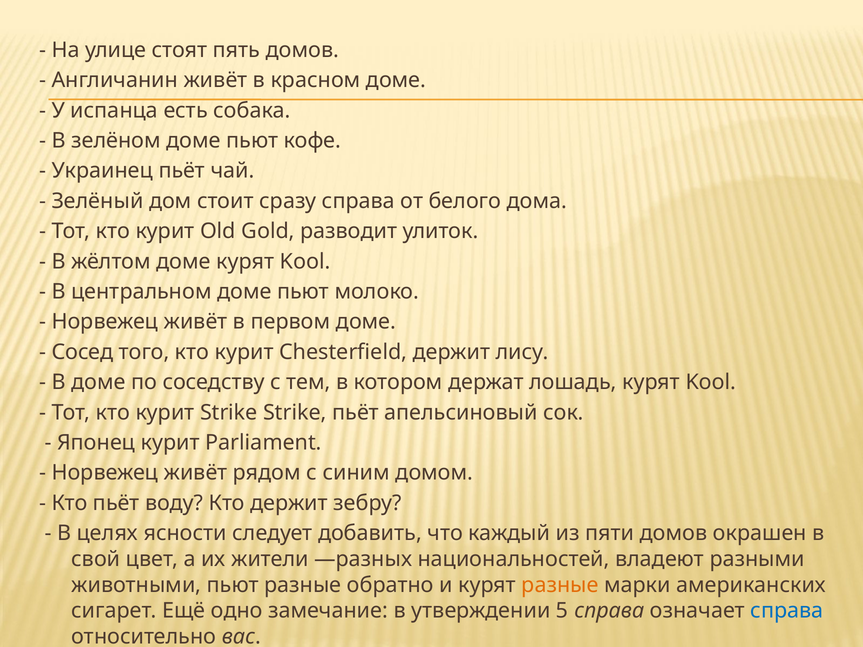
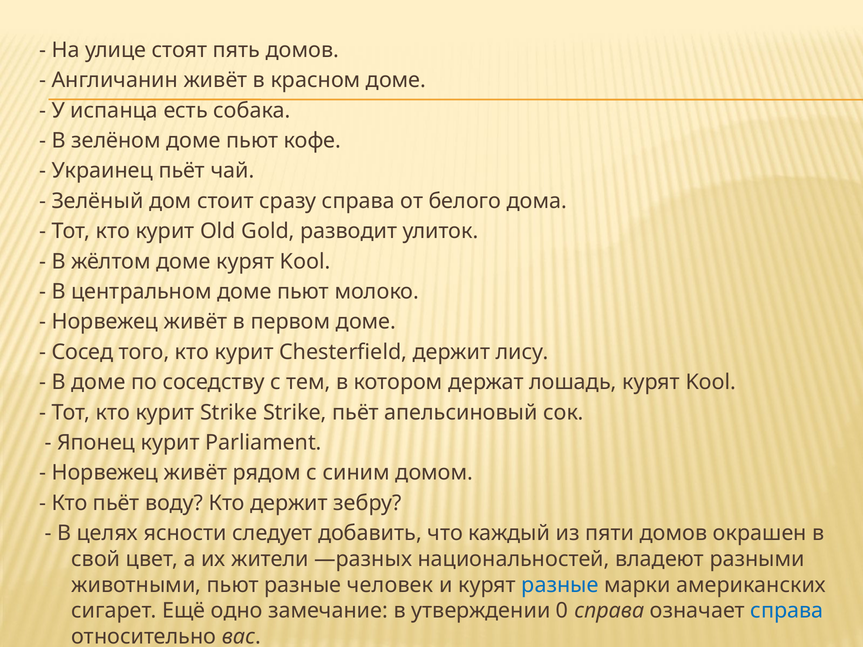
обратно: обратно -> человек
разные at (560, 585) colour: orange -> blue
5: 5 -> 0
